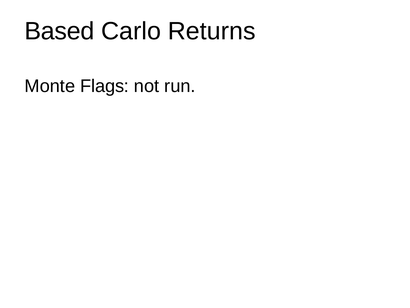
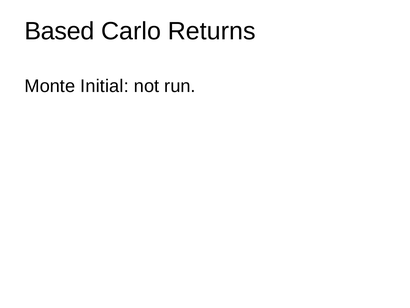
Flags: Flags -> Initial
